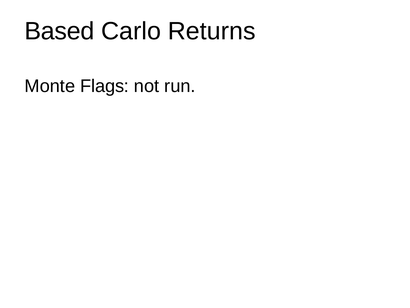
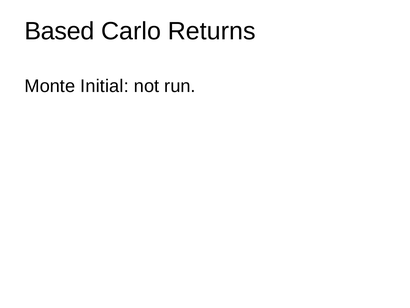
Flags: Flags -> Initial
